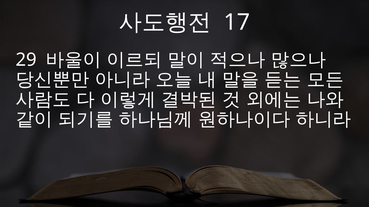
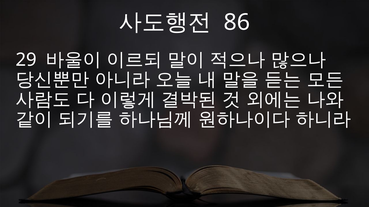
17: 17 -> 86
